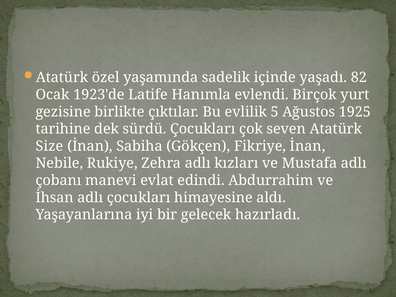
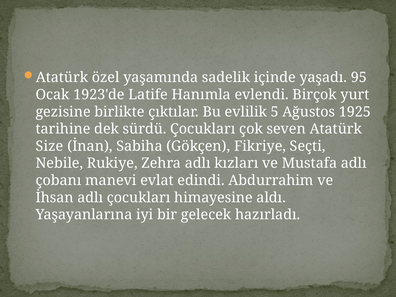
82: 82 -> 95
Fikriye İnan: İnan -> Seçti
